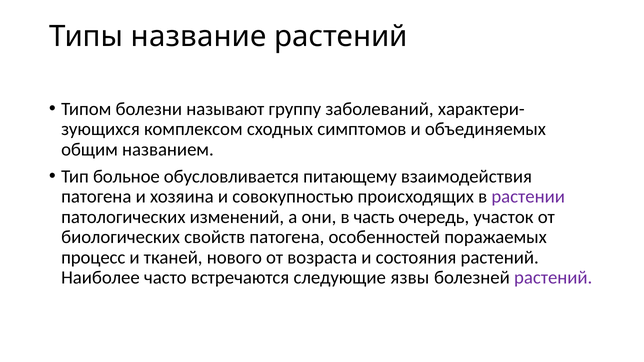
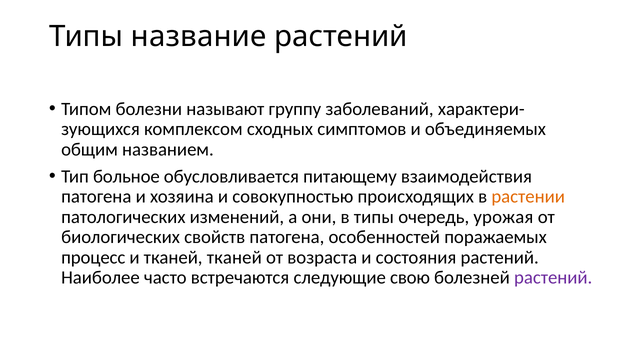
растении colour: purple -> orange
в часть: часть -> типы
участок: участок -> урожая
тканей нового: нового -> тканей
язвы: язвы -> свою
